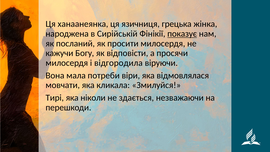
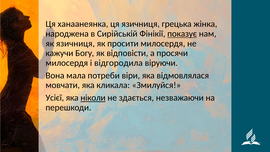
як посланий: посланий -> язичниця
Тирі: Тирі -> Усієї
ніколи underline: none -> present
